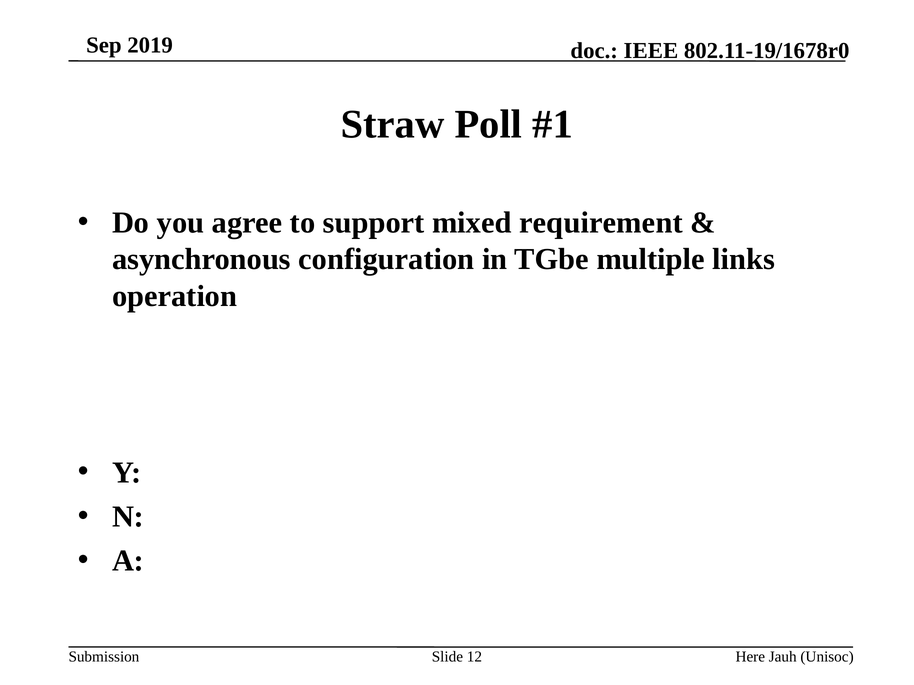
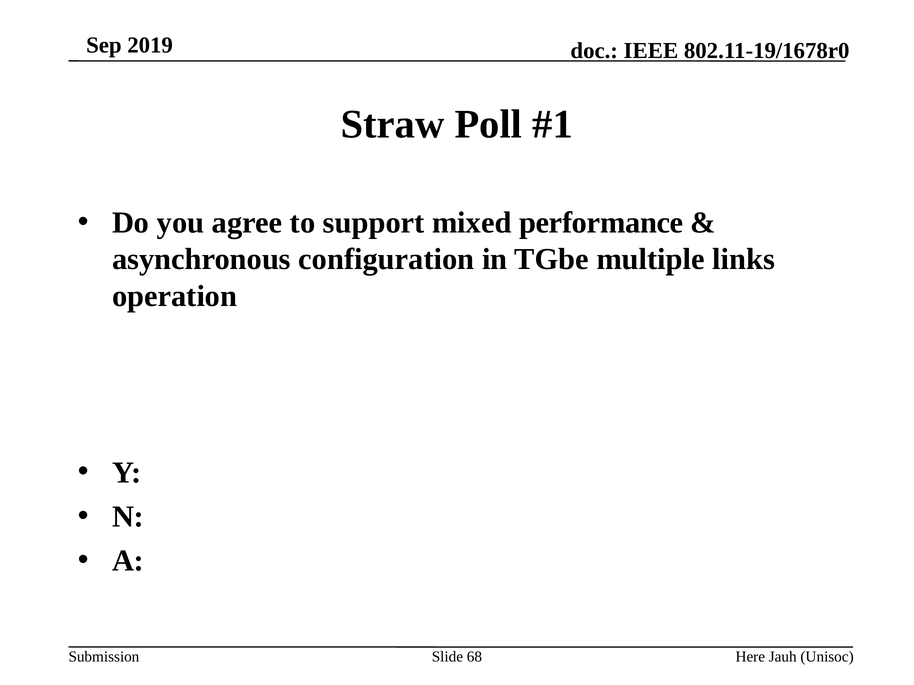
requirement: requirement -> performance
12: 12 -> 68
